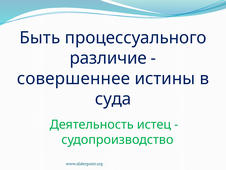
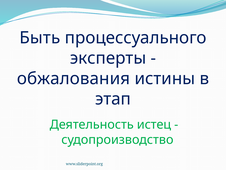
различие: различие -> эксперты
совершеннее: совершеннее -> обжалования
суда: суда -> этап
